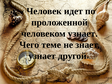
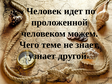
человеком узнает: узнает -> можем
